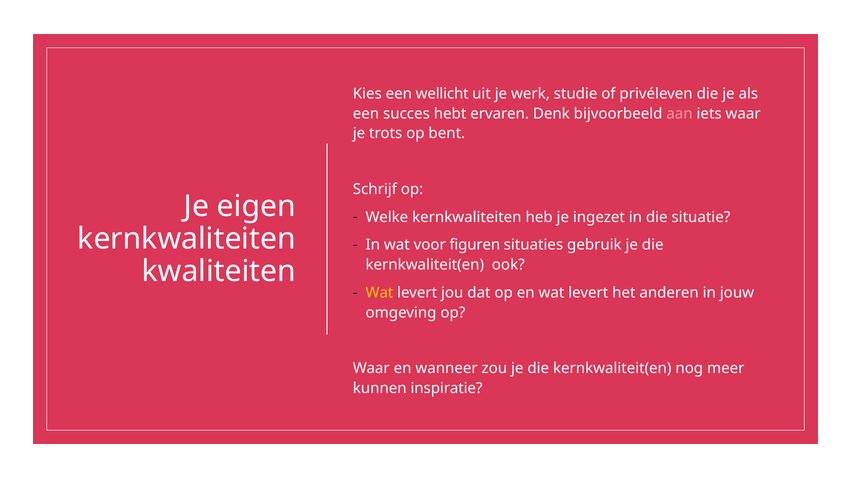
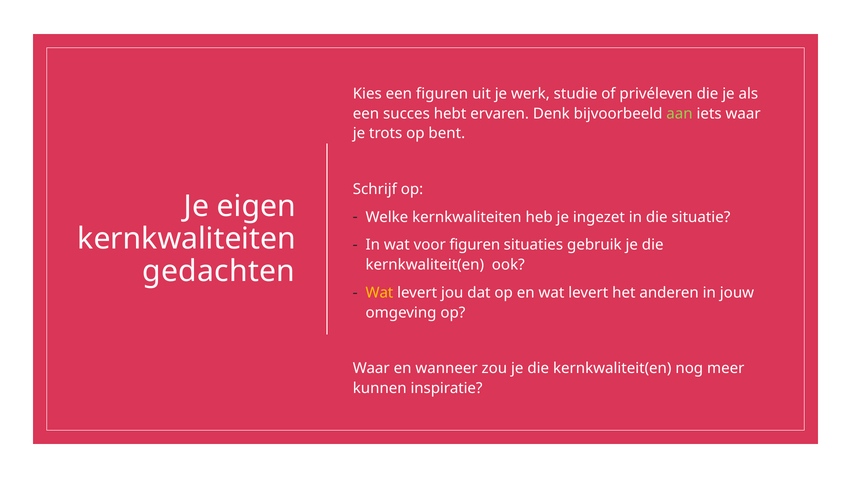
een wellicht: wellicht -> figuren
aan colour: pink -> light green
kwaliteiten: kwaliteiten -> gedachten
